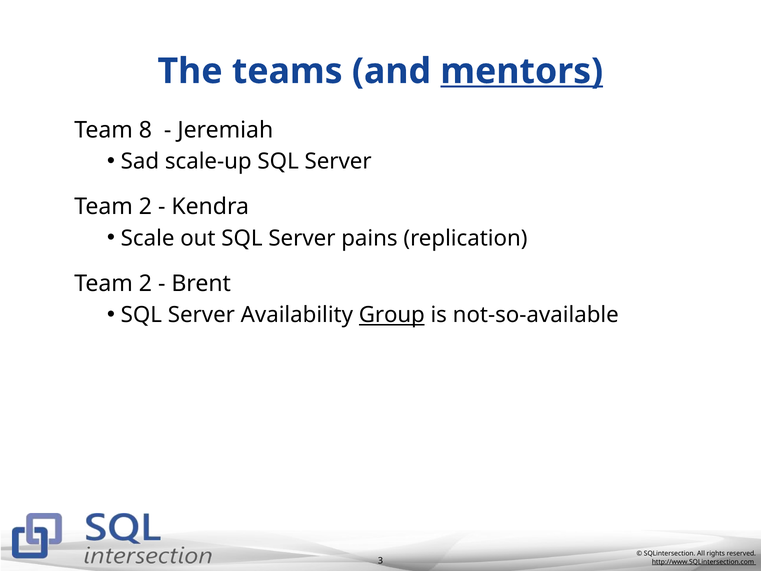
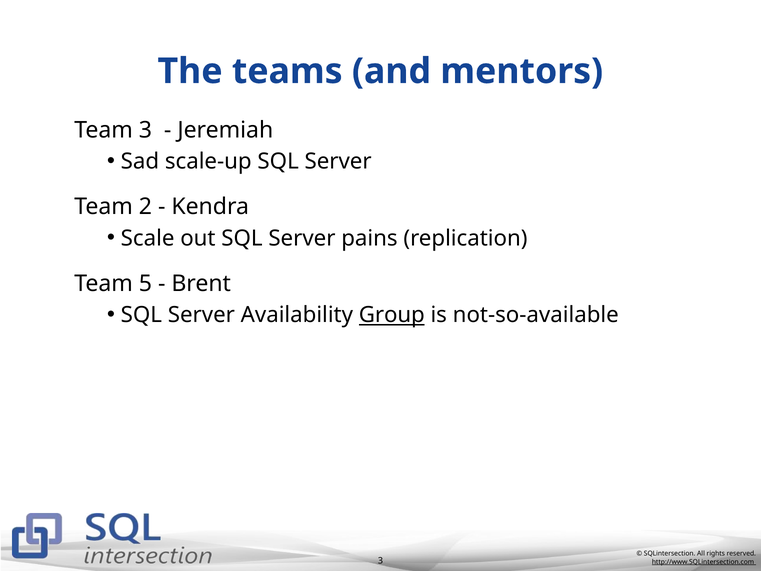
mentors underline: present -> none
Team 8: 8 -> 3
2 at (145, 283): 2 -> 5
